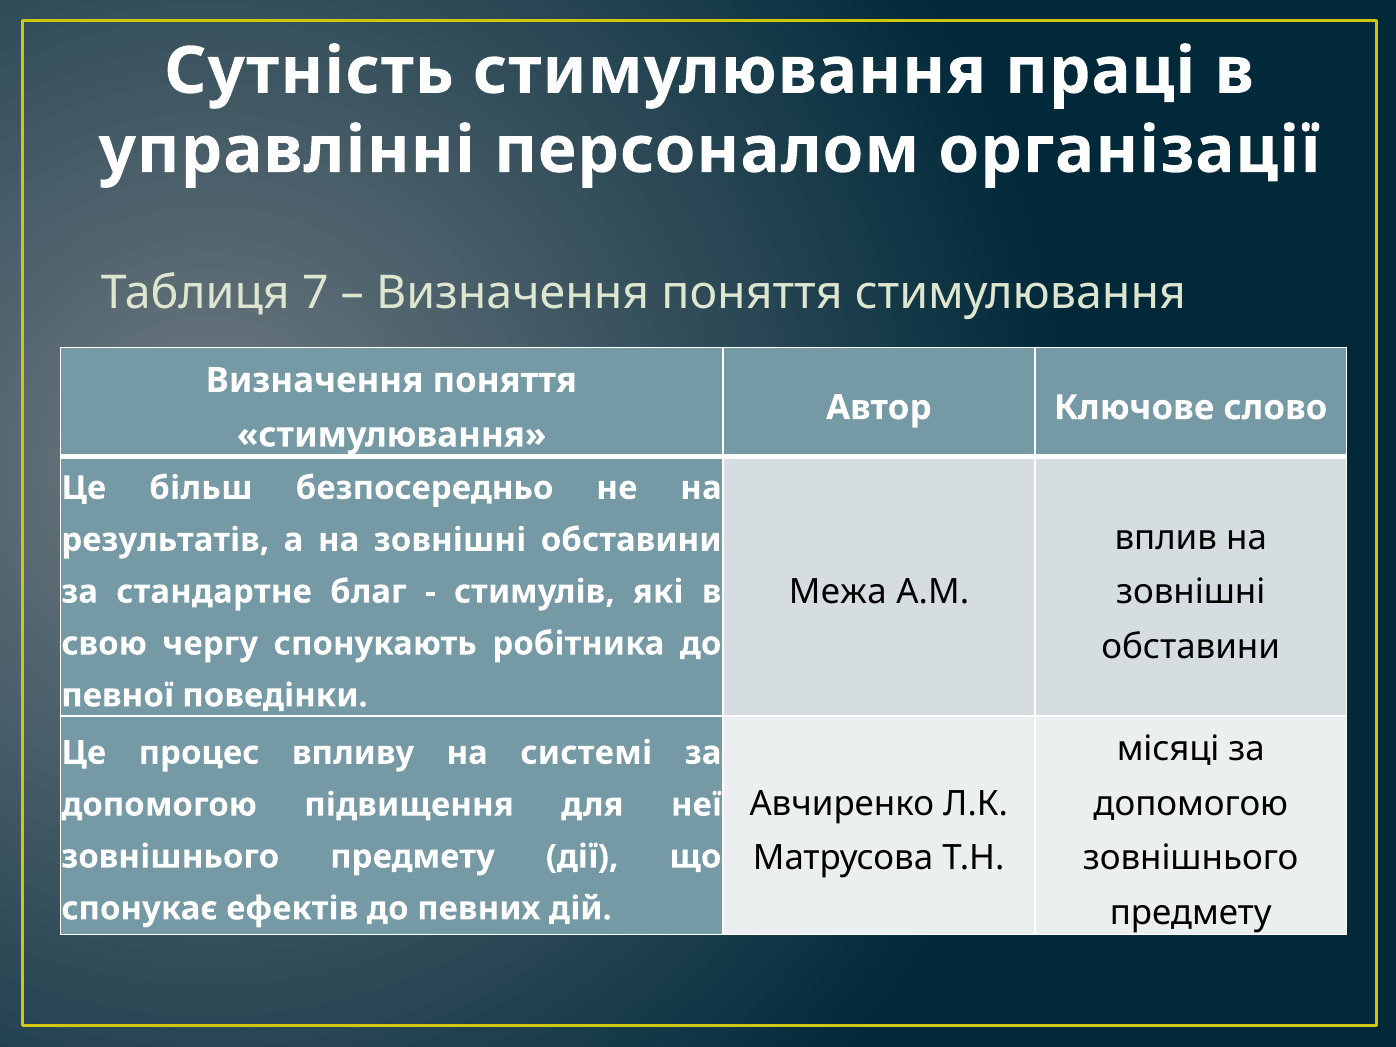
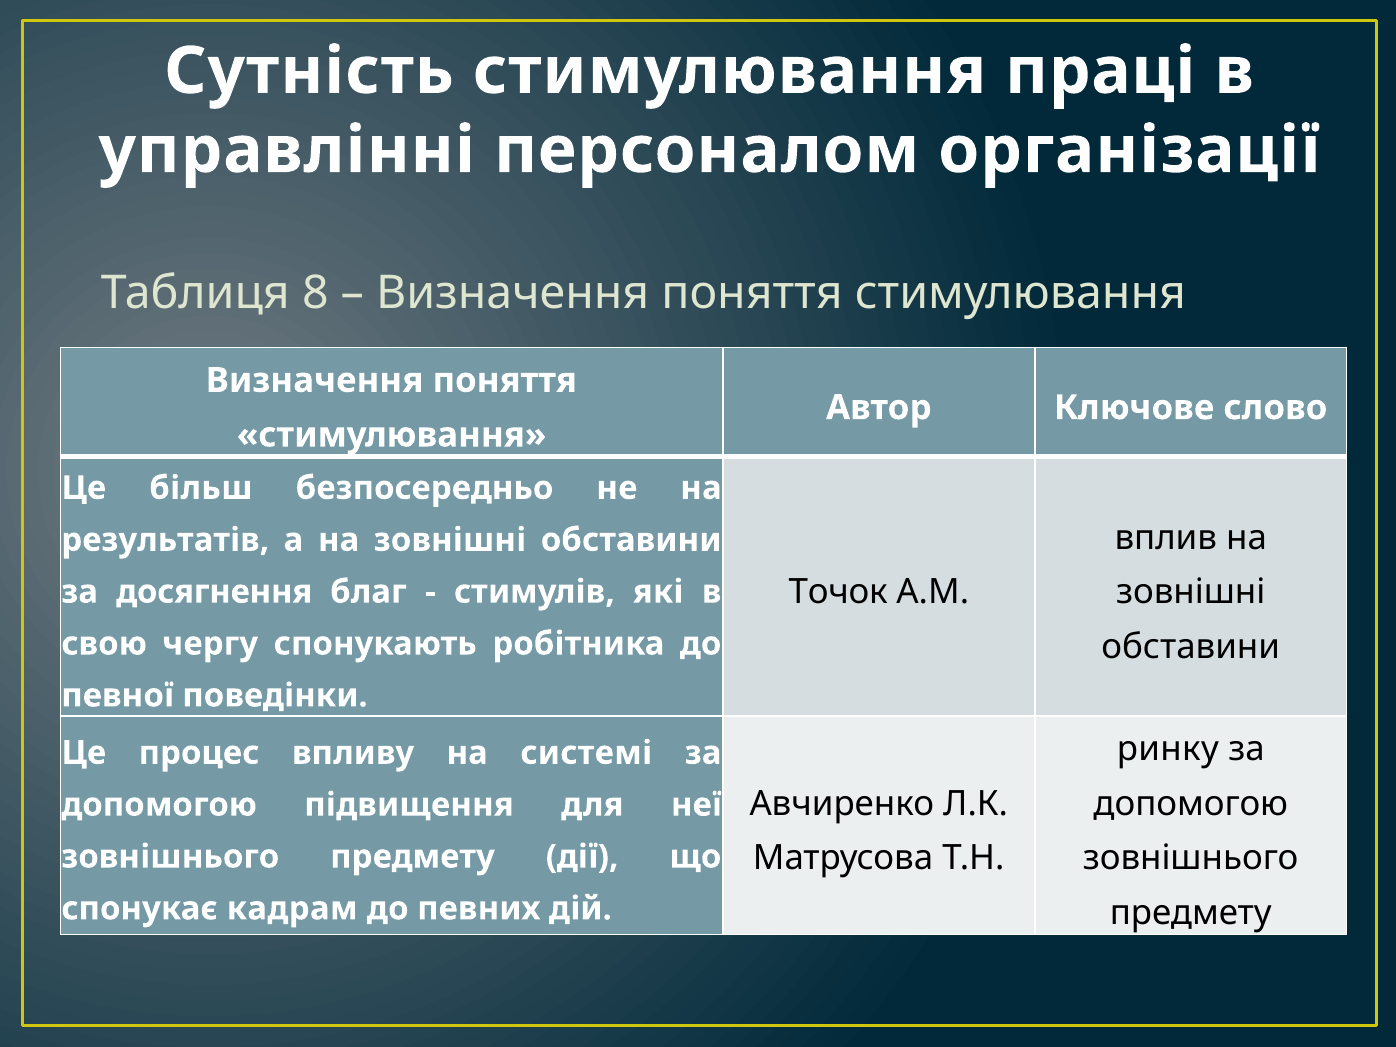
7: 7 -> 8
Межа: Межа -> Точок
стандартне: стандартне -> досягнення
місяці: місяці -> ринку
ефектів: ефектів -> кадрам
